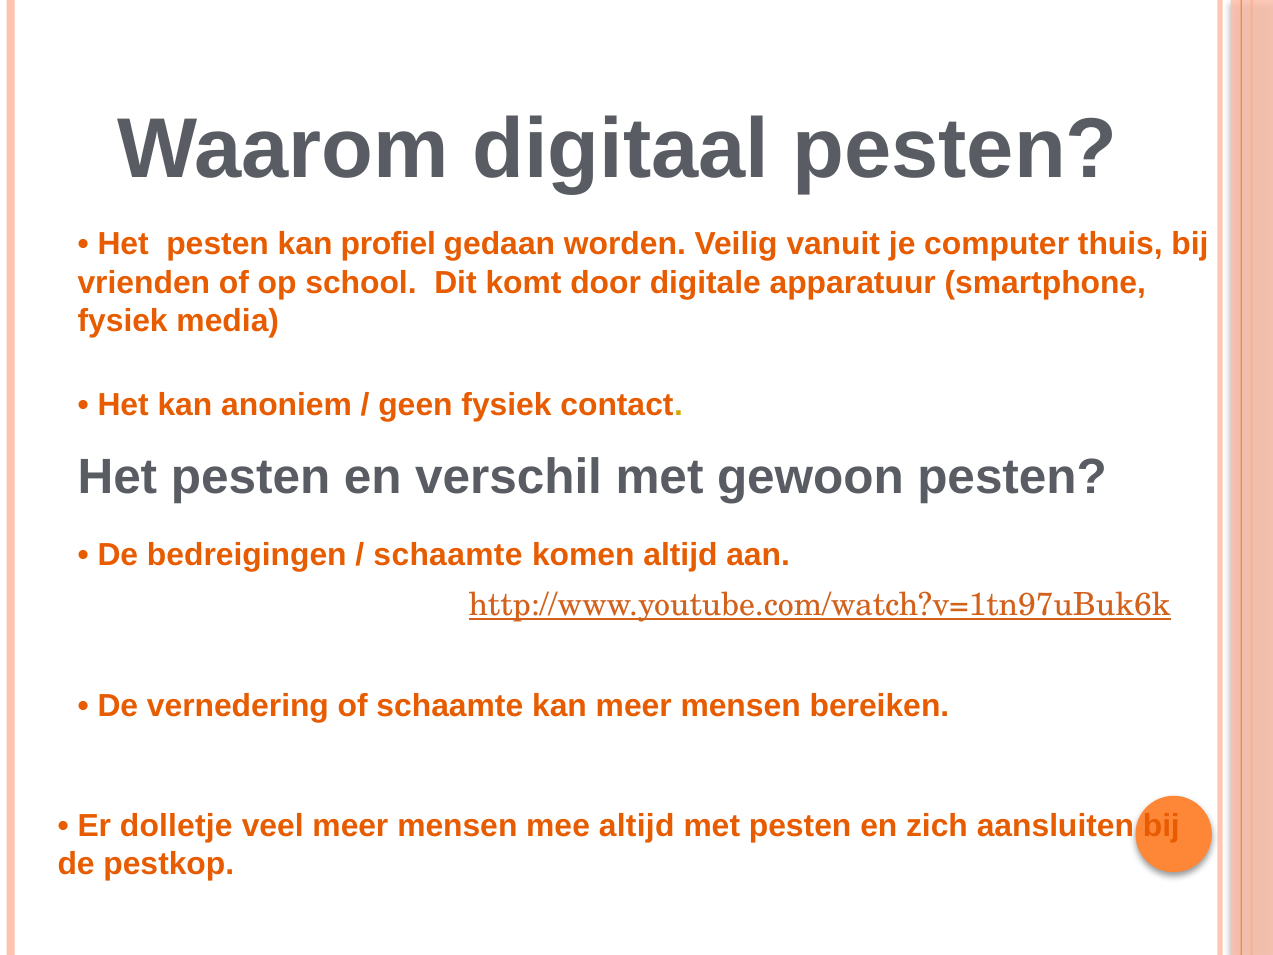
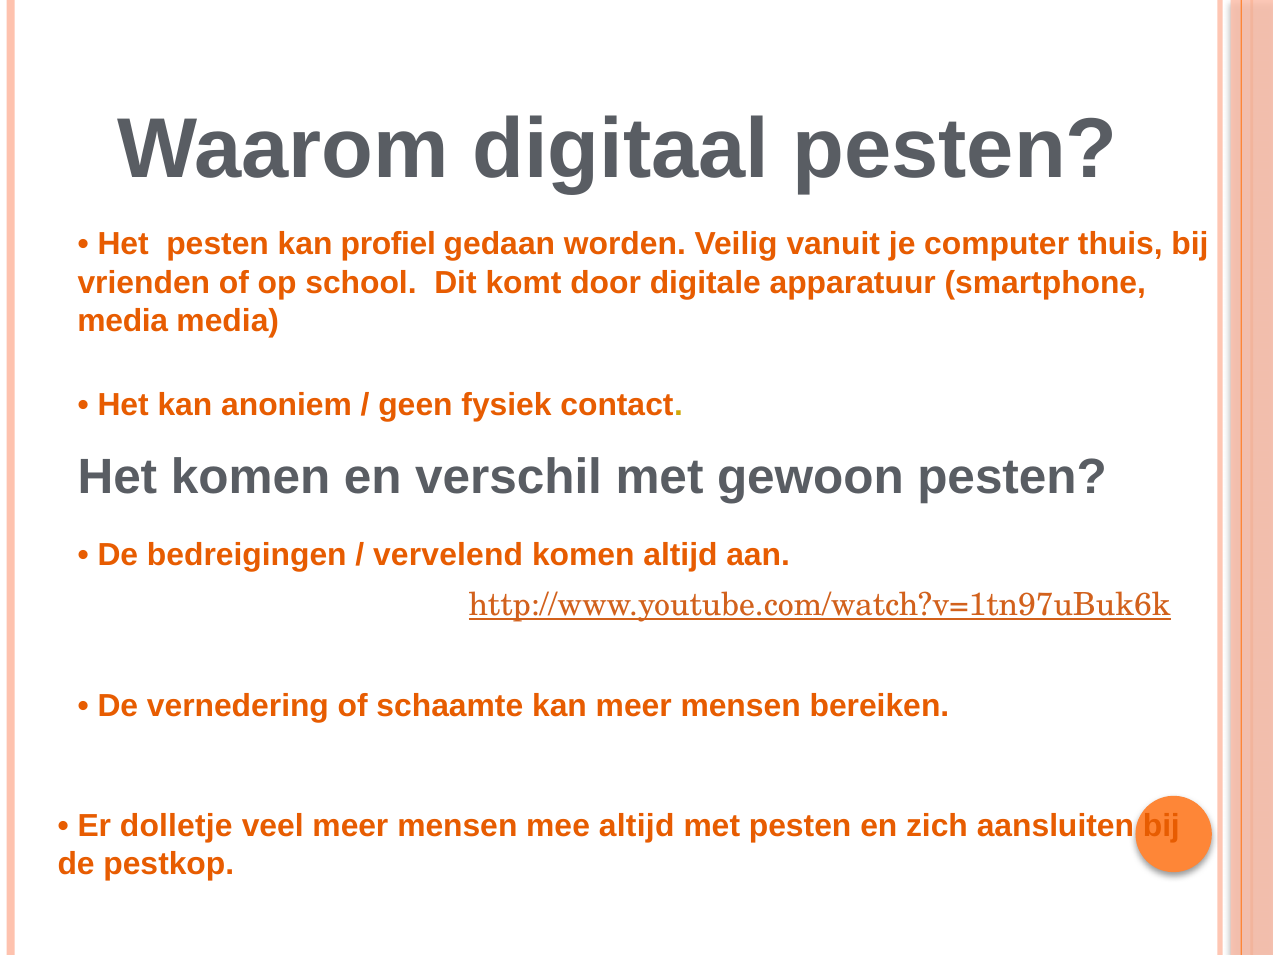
fysiek at (123, 321): fysiek -> media
pesten at (251, 477): pesten -> komen
schaamte at (448, 555): schaamte -> vervelend
